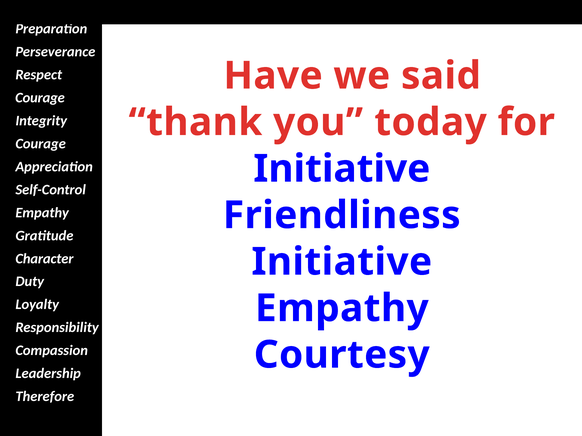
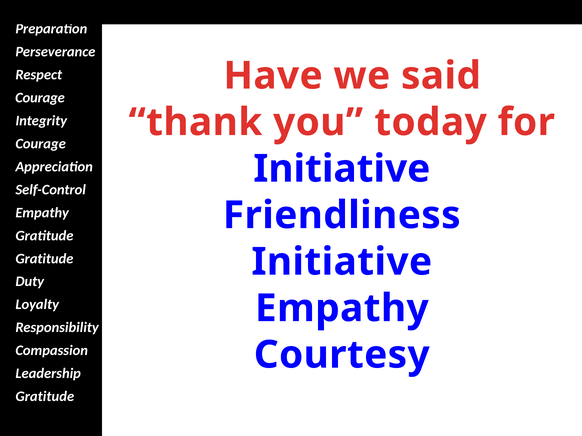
Character at (44, 259): Character -> Gratitude
Therefore at (45, 397): Therefore -> Gratitude
